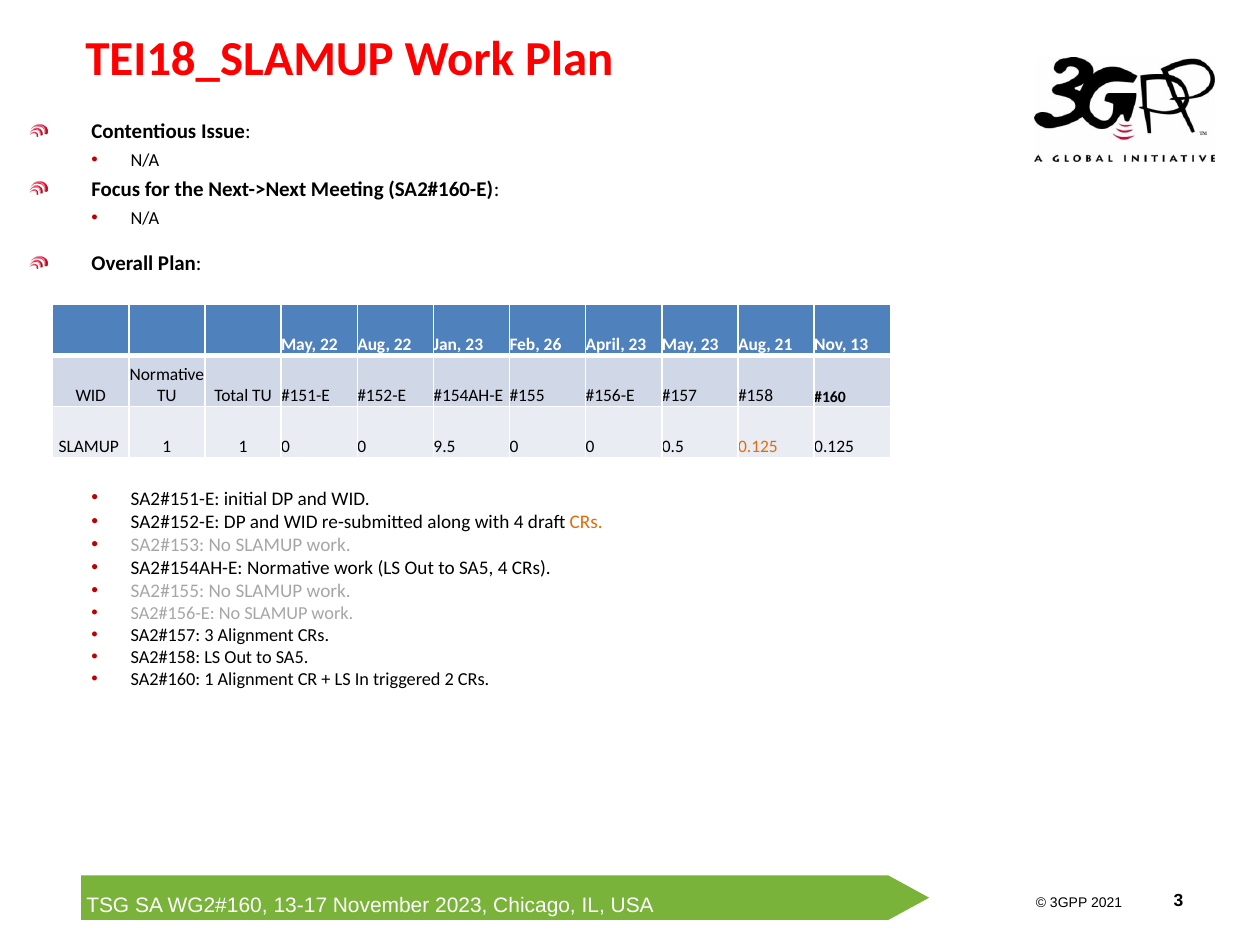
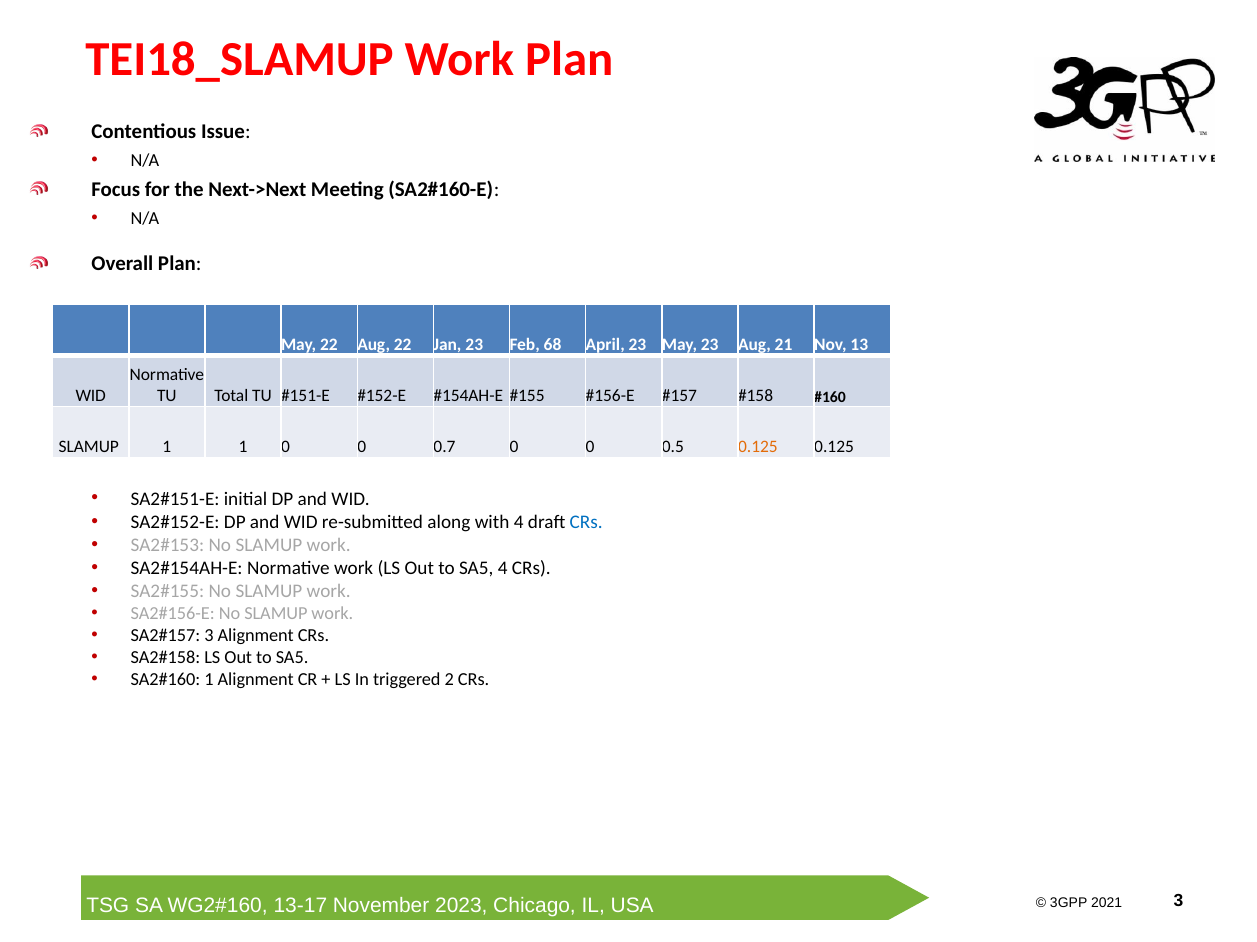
26: 26 -> 68
9.5: 9.5 -> 0.7
CRs at (586, 522) colour: orange -> blue
